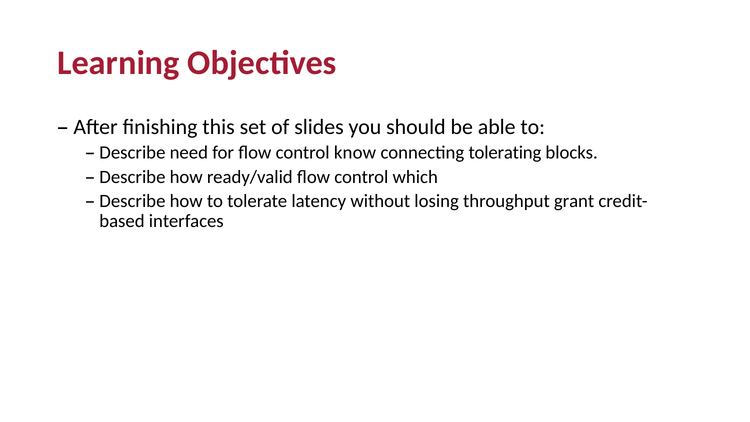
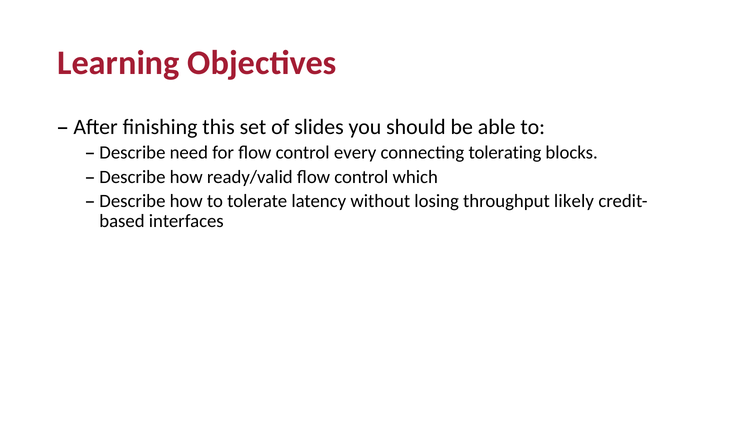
know: know -> every
grant: grant -> likely
